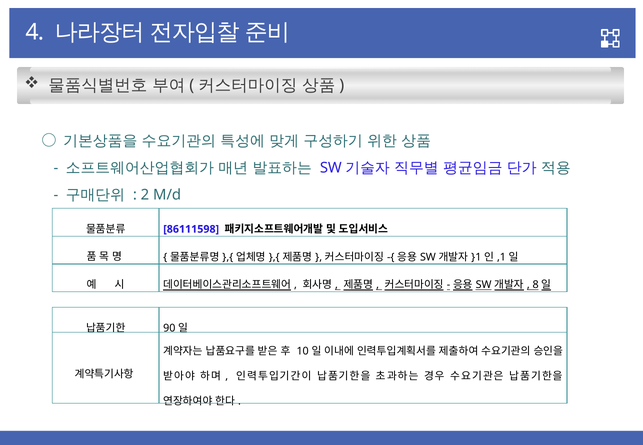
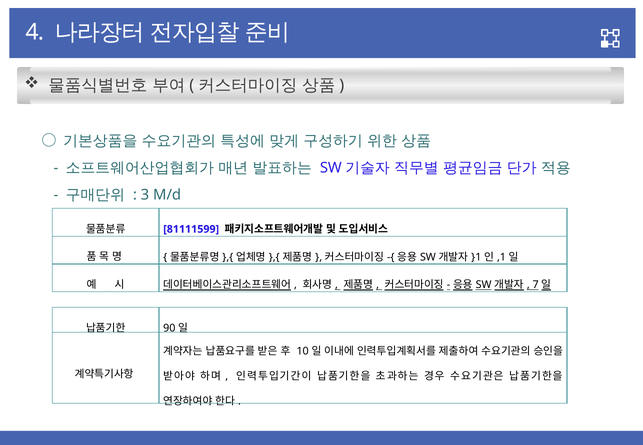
2: 2 -> 3
86111598: 86111598 -> 81111599
8: 8 -> 7
